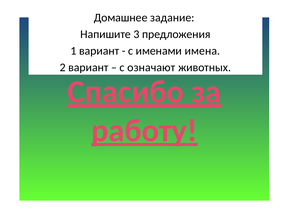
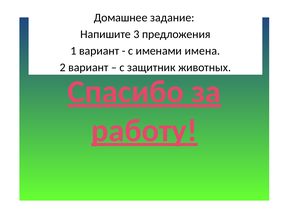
означают: означают -> защитник
